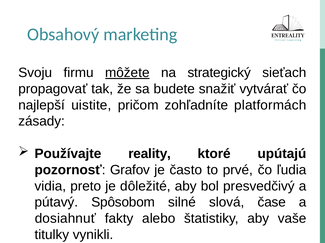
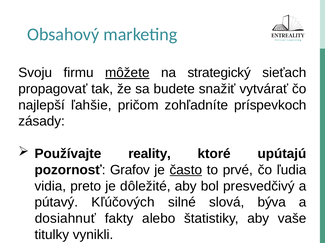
uistite: uistite -> ľahšie
platformách: platformách -> príspevkoch
často underline: none -> present
Spôsobom: Spôsobom -> Kľúčových
čase: čase -> býva
